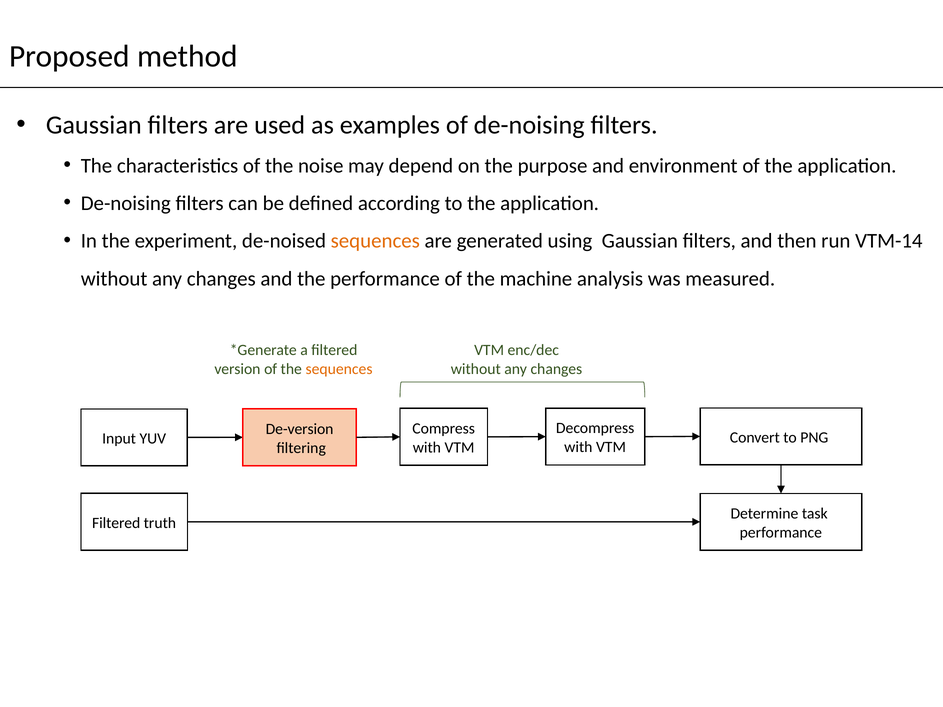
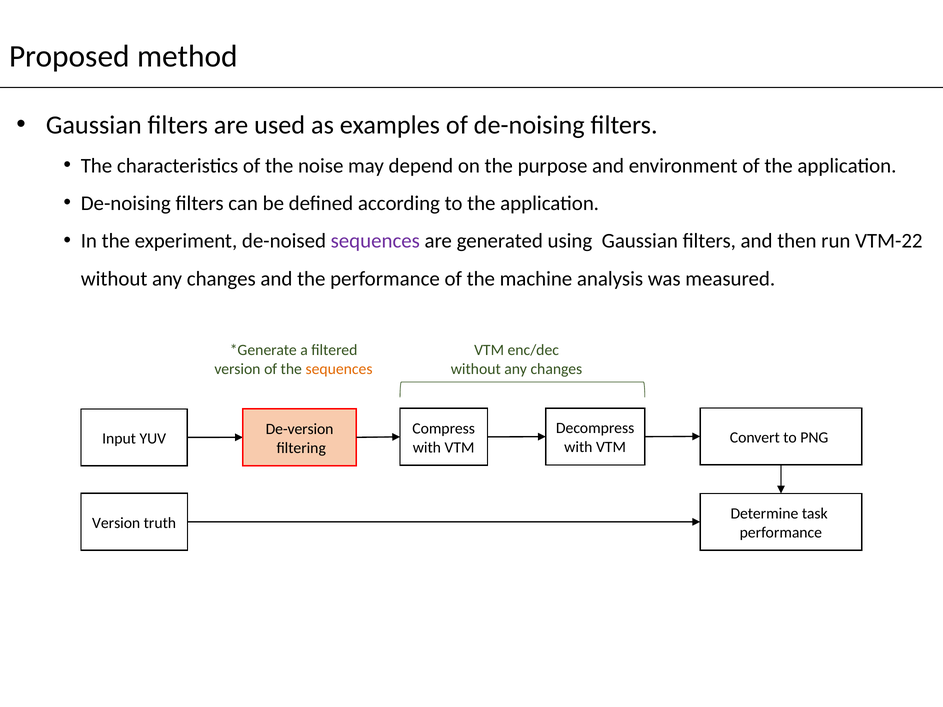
sequences at (375, 241) colour: orange -> purple
VTM-14: VTM-14 -> VTM-22
Filtered at (116, 523): Filtered -> Version
